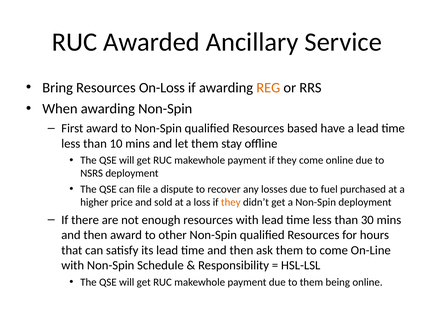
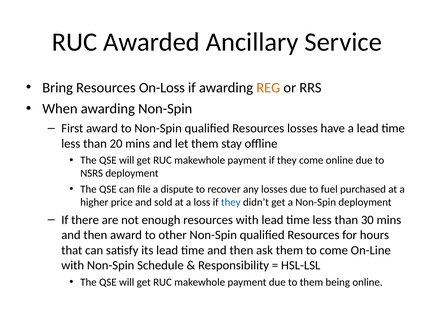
Resources based: based -> losses
10: 10 -> 20
they at (231, 203) colour: orange -> blue
